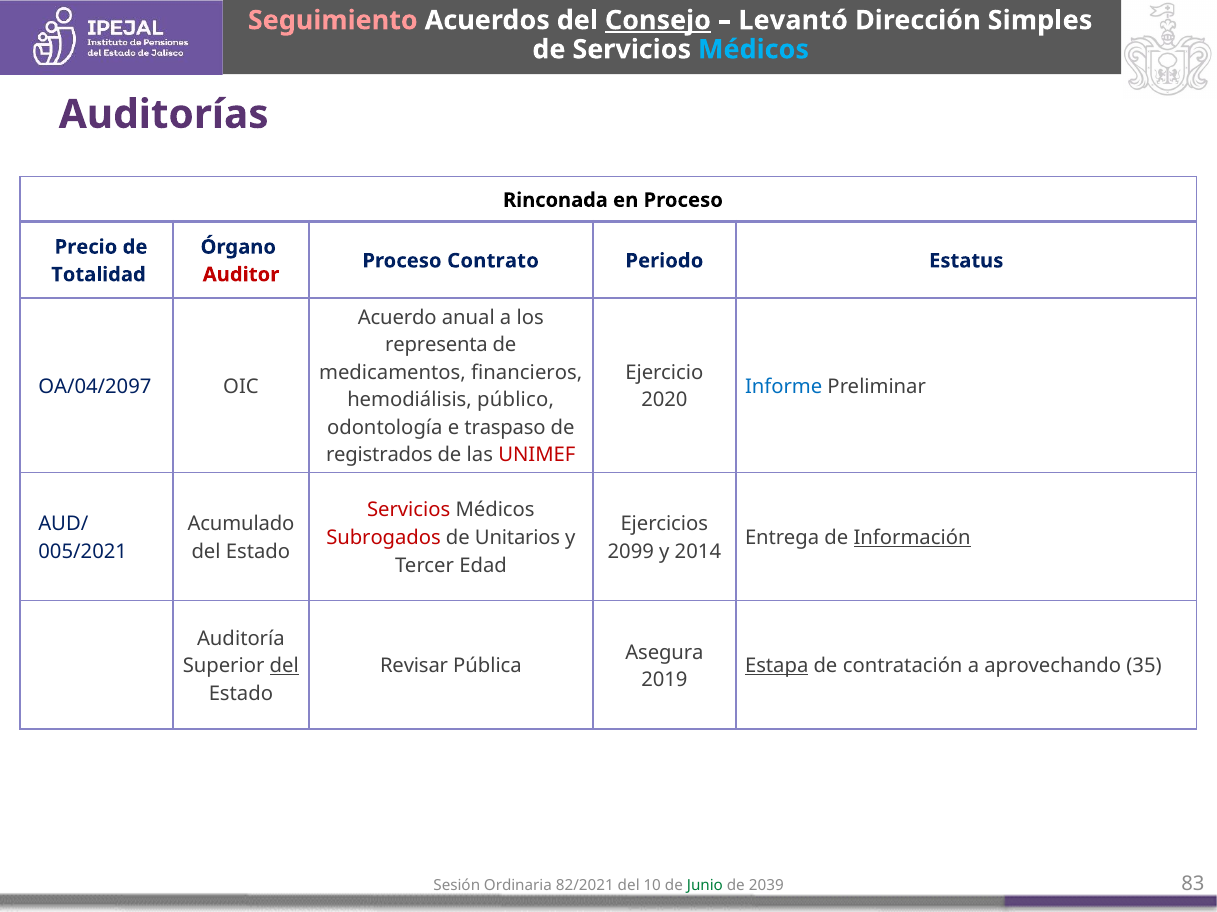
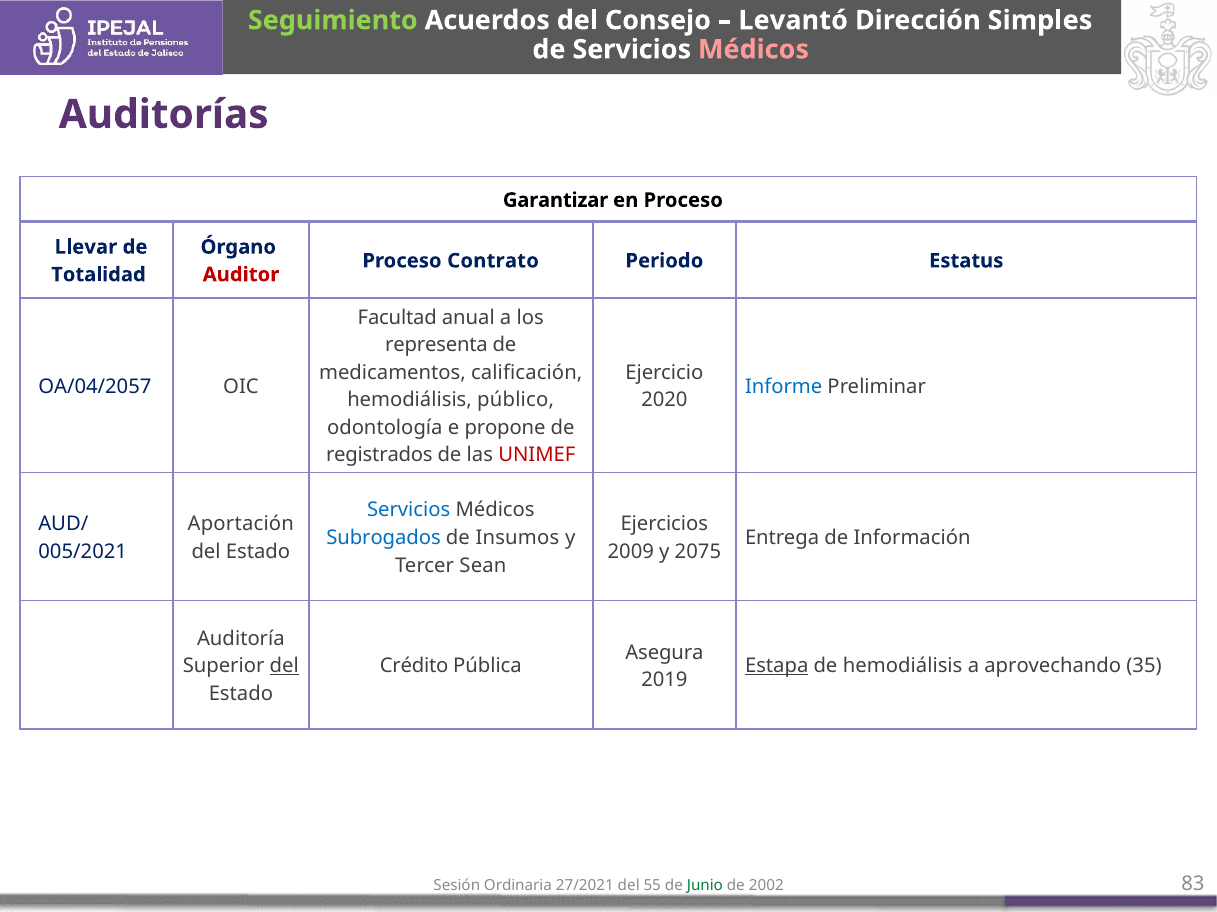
Seguimiento colour: pink -> light green
Consejo underline: present -> none
Médicos at (753, 50) colour: light blue -> pink
Rinconada: Rinconada -> Garantizar
Precio: Precio -> Llevar
Acuerdo: Acuerdo -> Facultad
financieros: financieros -> calificación
OA/04/2097: OA/04/2097 -> OA/04/2057
traspaso: traspaso -> propone
Servicios at (409, 511) colour: red -> blue
Acumulado: Acumulado -> Aportación
Subrogados colour: red -> blue
Unitarios: Unitarios -> Insumos
Información underline: present -> none
2099: 2099 -> 2009
2014: 2014 -> 2075
Edad: Edad -> Sean
Revisar: Revisar -> Crédito
de contratación: contratación -> hemodiálisis
82/2021: 82/2021 -> 27/2021
10: 10 -> 55
2039: 2039 -> 2002
